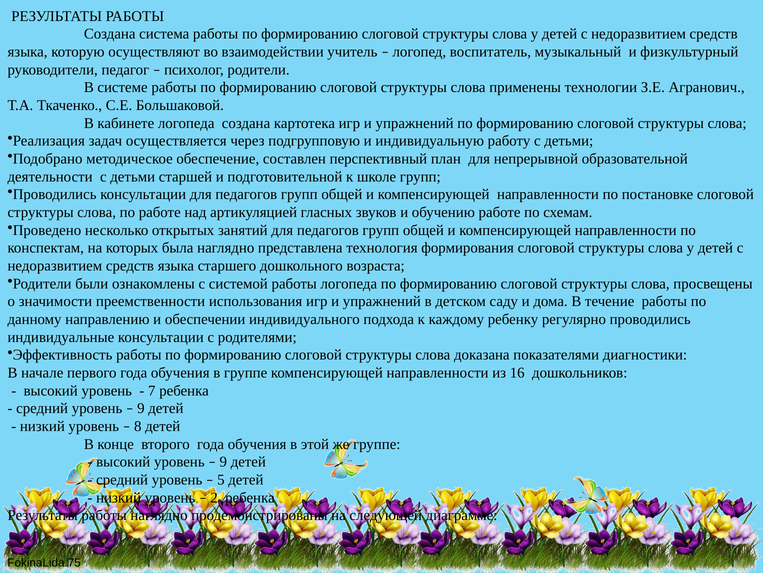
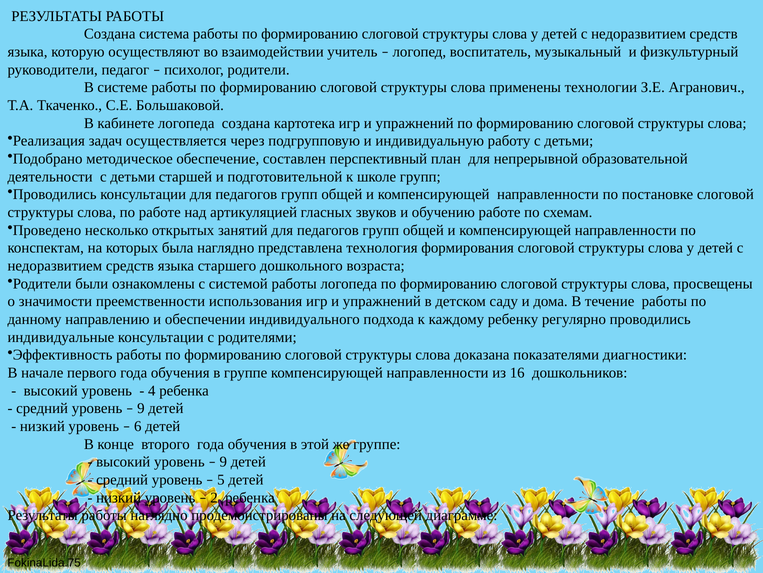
7: 7 -> 4
8: 8 -> 6
